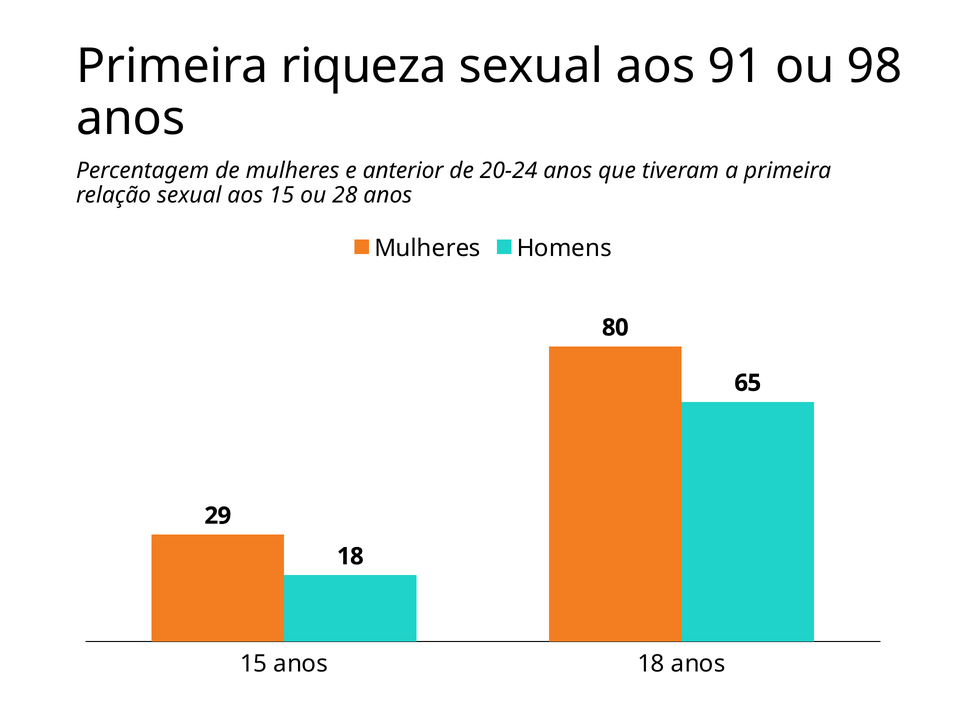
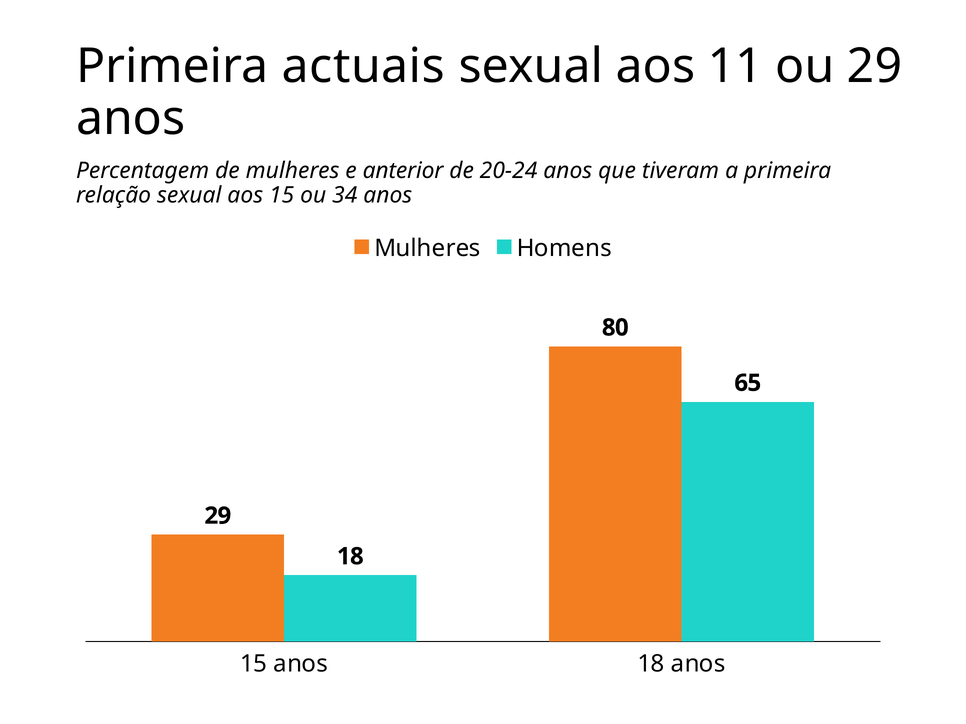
riqueza: riqueza -> actuais
91: 91 -> 11
ou 98: 98 -> 29
28: 28 -> 34
